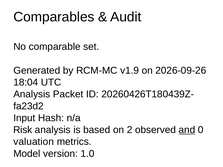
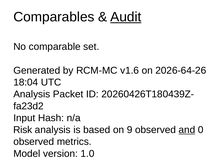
Audit underline: none -> present
v1.9: v1.9 -> v1.6
2026-09-26: 2026-09-26 -> 2026-64-26
2: 2 -> 9
valuation at (34, 142): valuation -> observed
